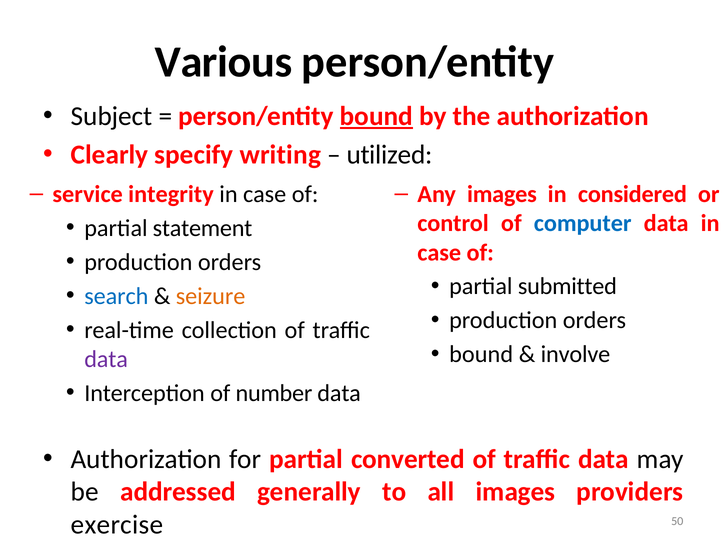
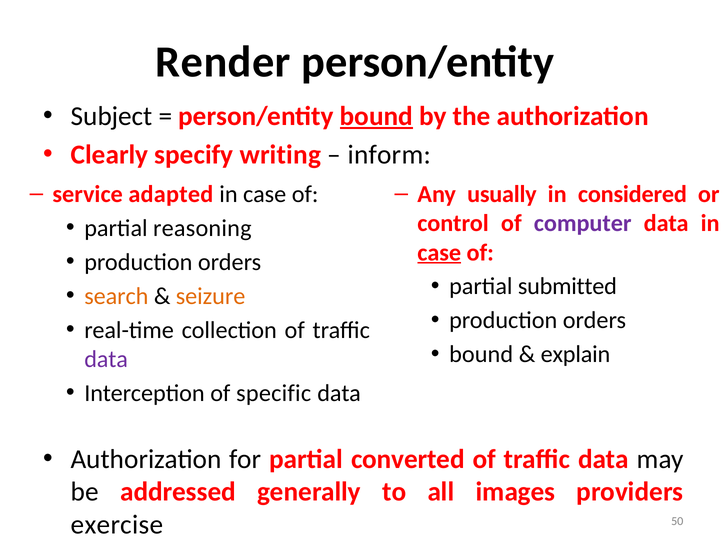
Various: Various -> Render
utilized: utilized -> inform
integrity: integrity -> adapted
Any images: images -> usually
computer colour: blue -> purple
statement: statement -> reasoning
case at (439, 252) underline: none -> present
search colour: blue -> orange
involve: involve -> explain
number: number -> specific
